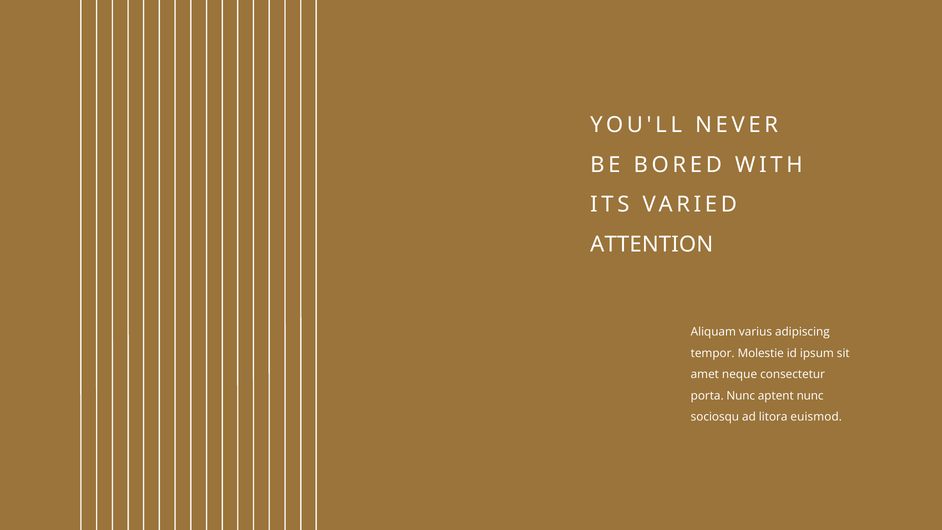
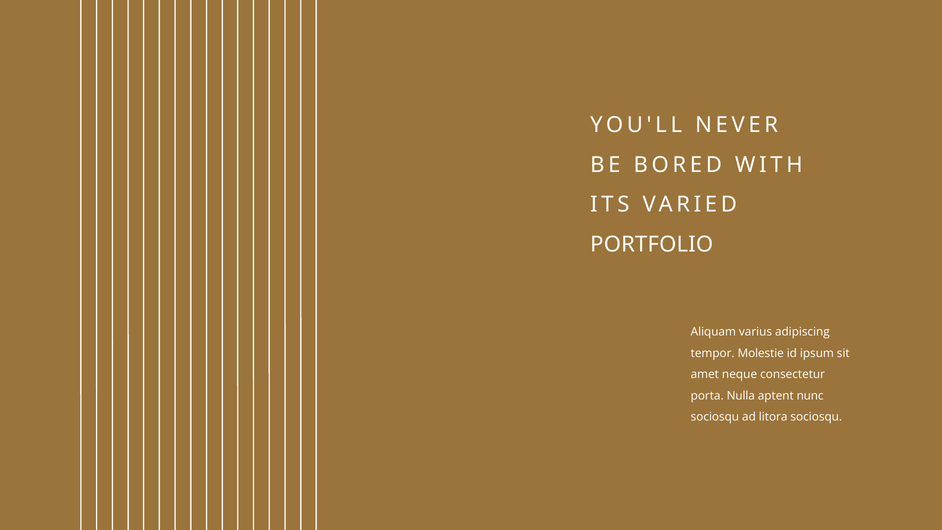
ATTENTION: ATTENTION -> PORTFOLIO
porta Nunc: Nunc -> Nulla
litora euismod: euismod -> sociosqu
